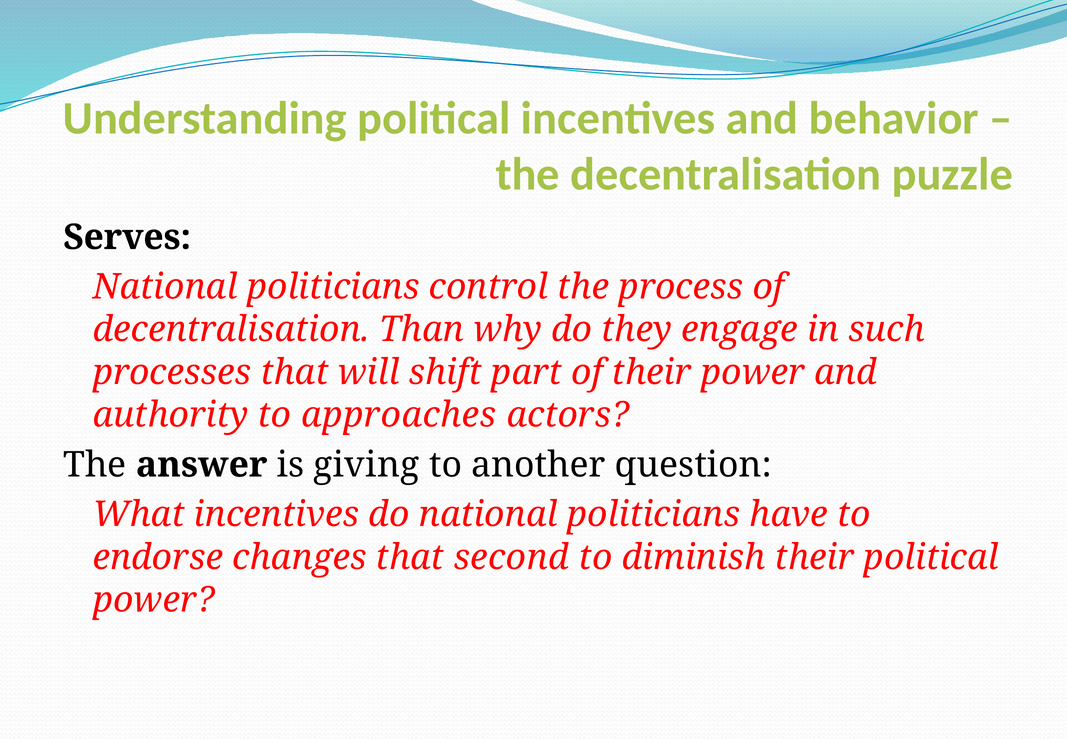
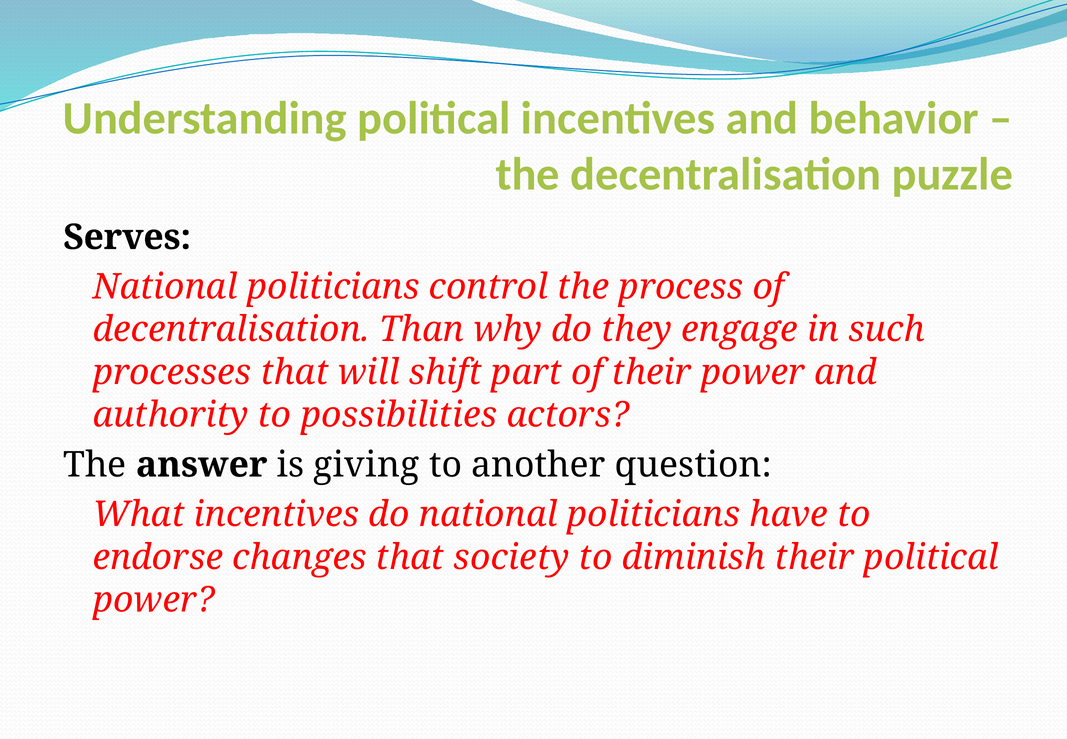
approaches: approaches -> possibilities
second: second -> society
